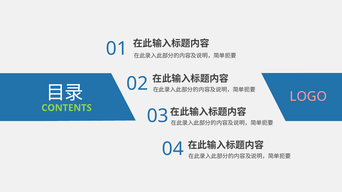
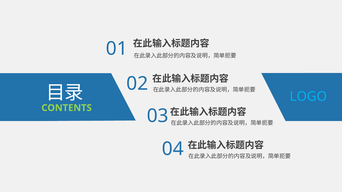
LOGO colour: pink -> light blue
